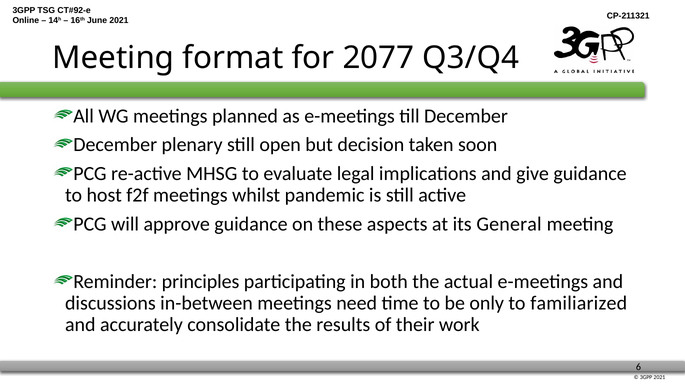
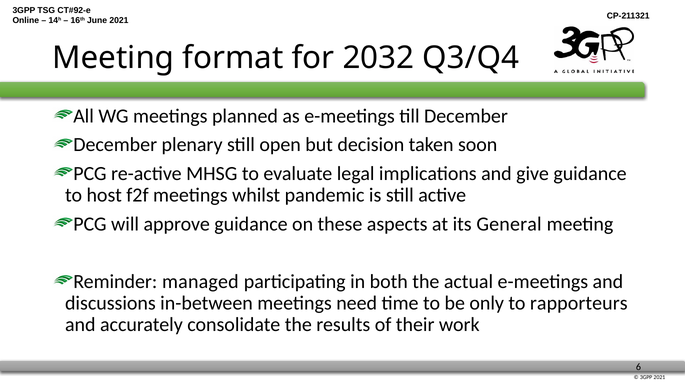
2077: 2077 -> 2032
principles: principles -> managed
familiarized: familiarized -> rapporteurs
